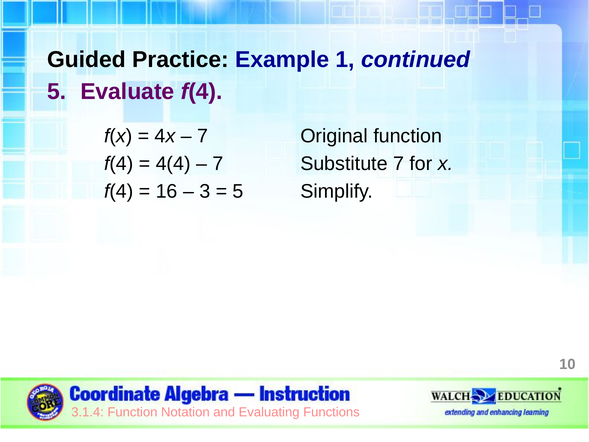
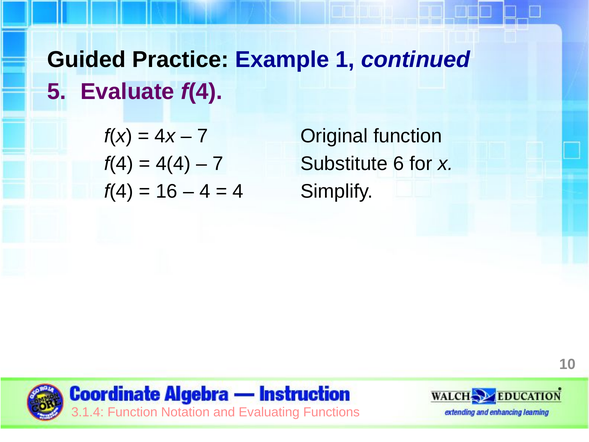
Substitute 7: 7 -> 6
3 at (205, 191): 3 -> 4
5 at (238, 191): 5 -> 4
